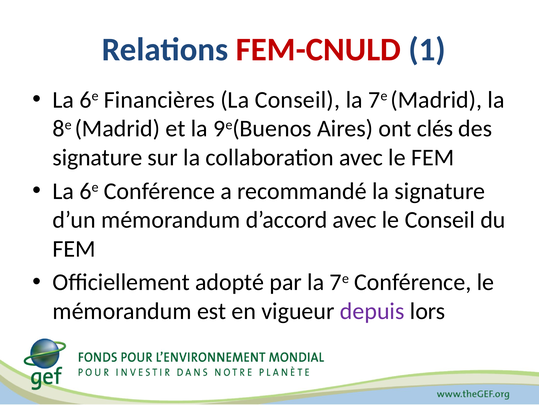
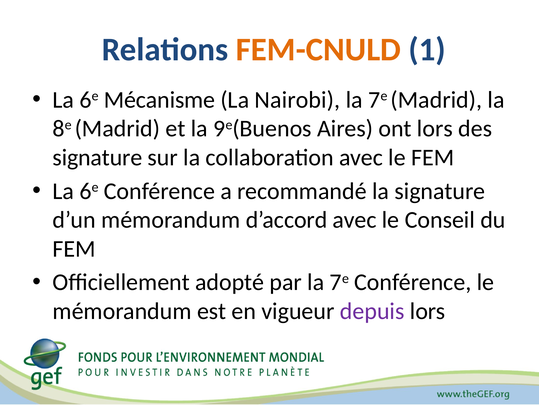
FEM-CNULD colour: red -> orange
Financières: Financières -> Mécanisme
La Conseil: Conseil -> Nairobi
ont clés: clés -> lors
